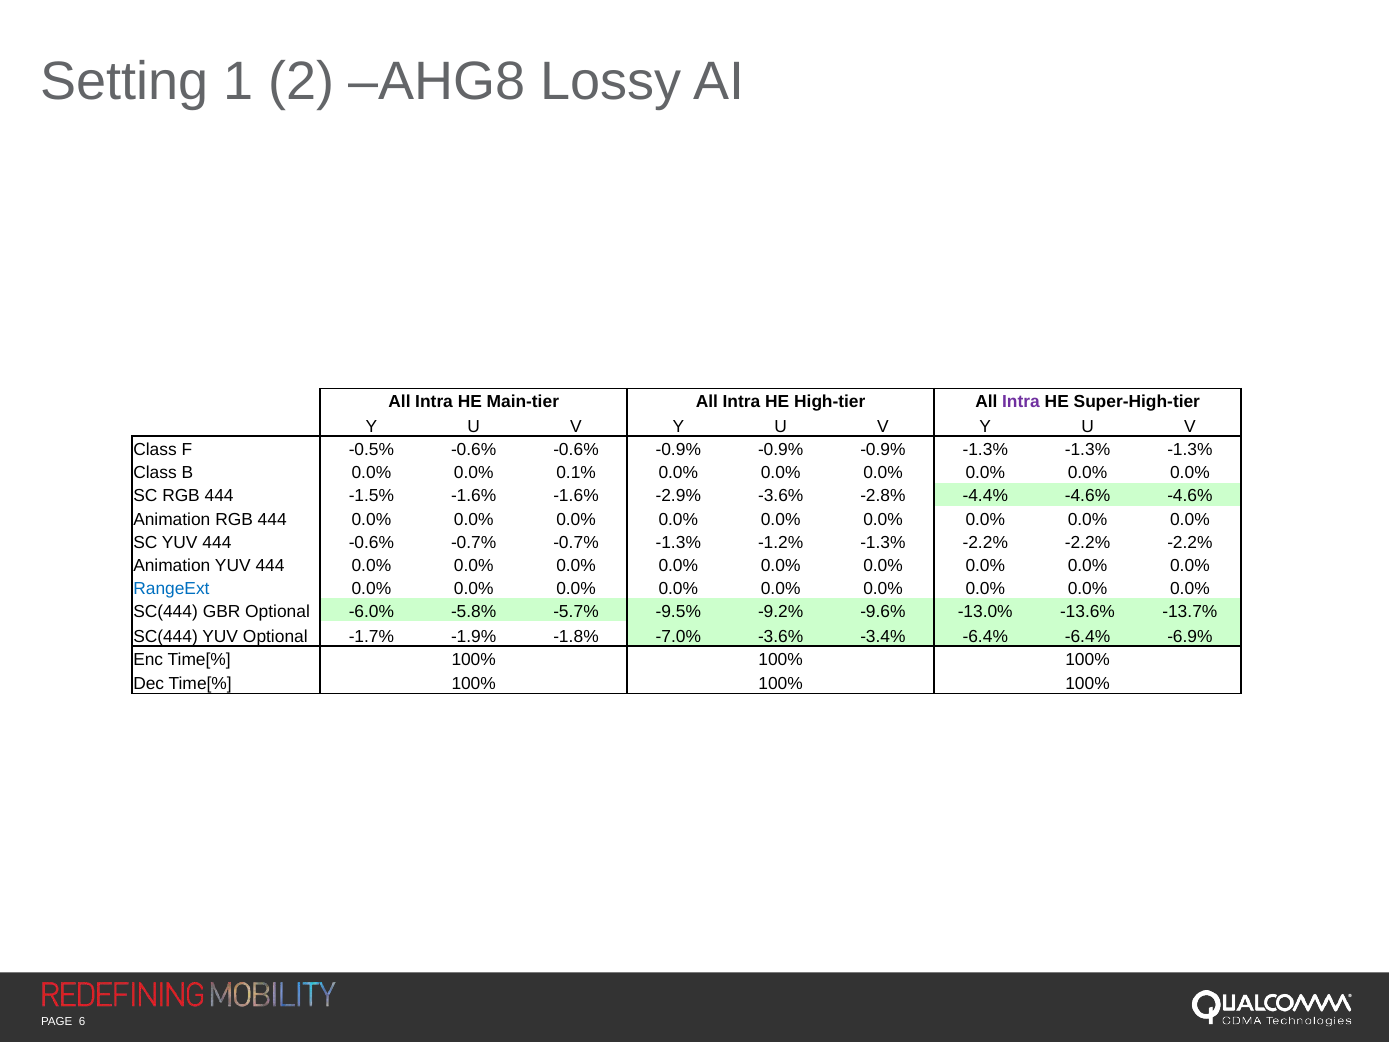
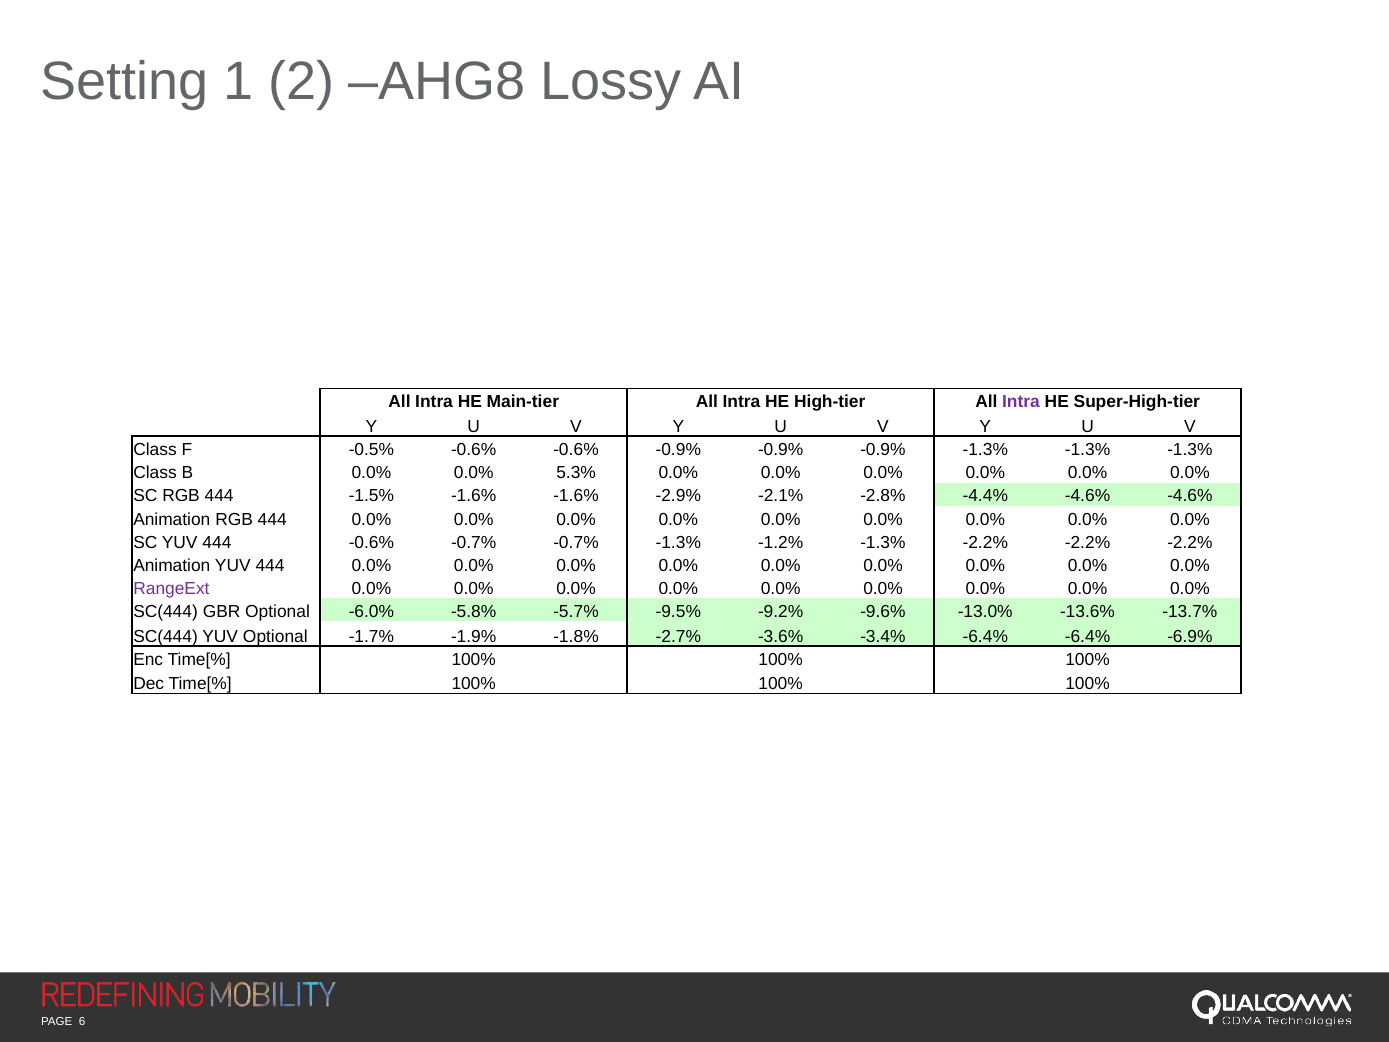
0.1%: 0.1% -> 5.3%
-2.9% -3.6%: -3.6% -> -2.1%
RangeExt colour: blue -> purple
-7.0%: -7.0% -> -2.7%
